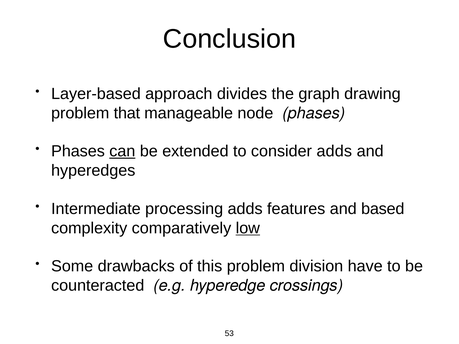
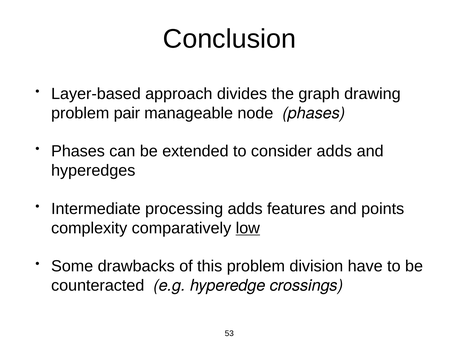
that: that -> pair
can underline: present -> none
based: based -> points
